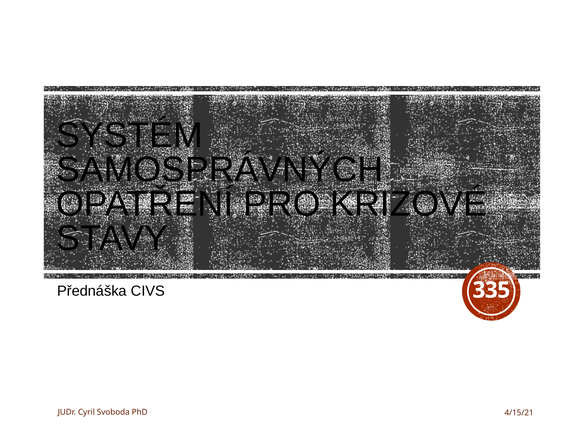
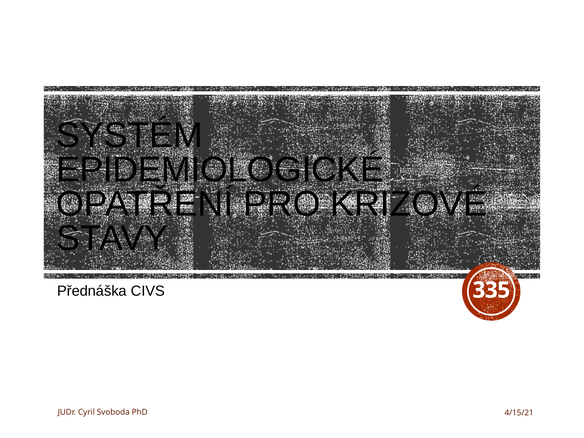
SAMOSPRÁVNÝCH: SAMOSPRÁVNÝCH -> EPIDEMIOLOGICKÉ
